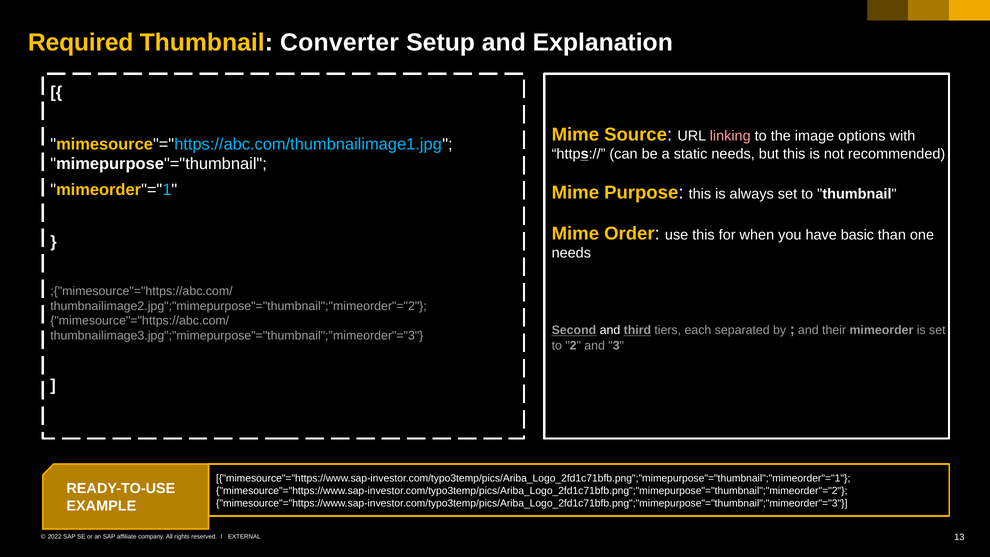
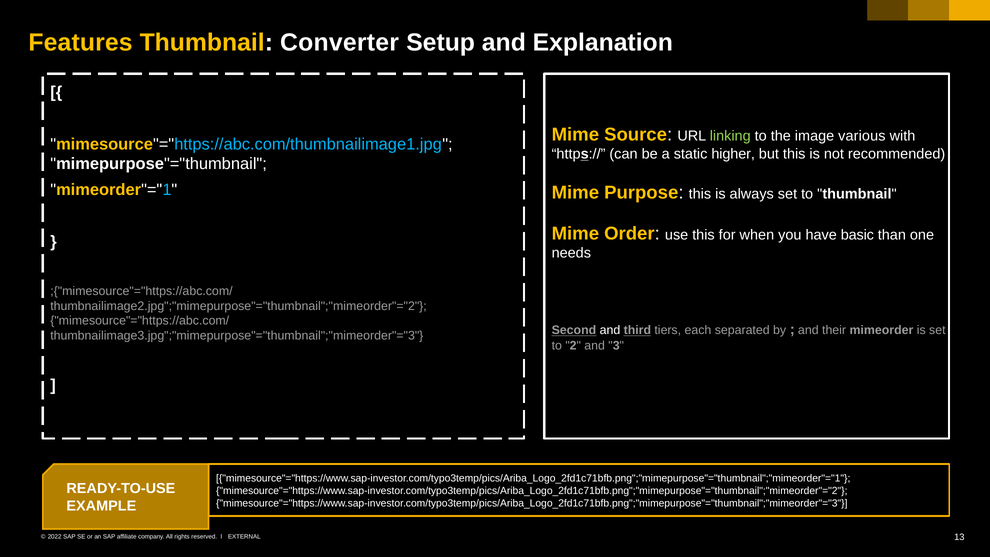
Required: Required -> Features
linking colour: pink -> light green
options: options -> various
static needs: needs -> higher
